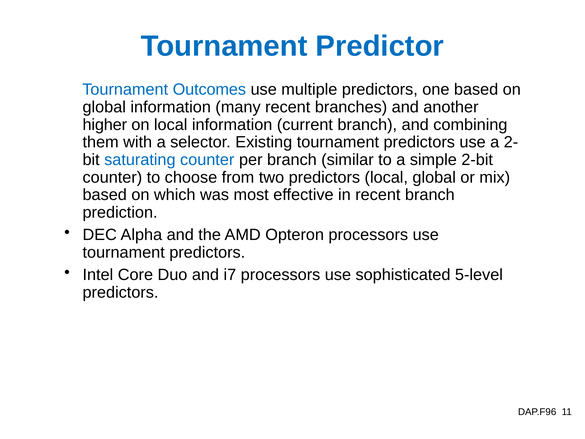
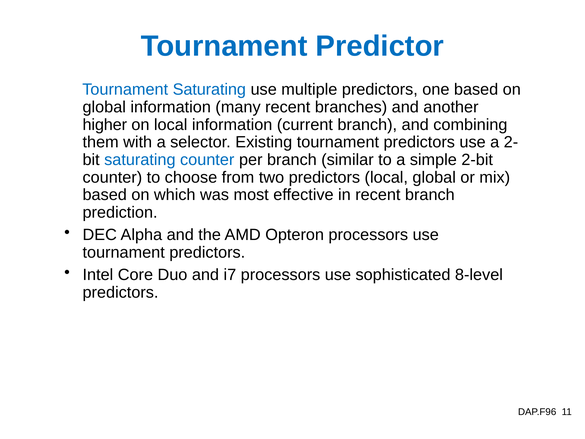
Tournament Outcomes: Outcomes -> Saturating
5-level: 5-level -> 8-level
